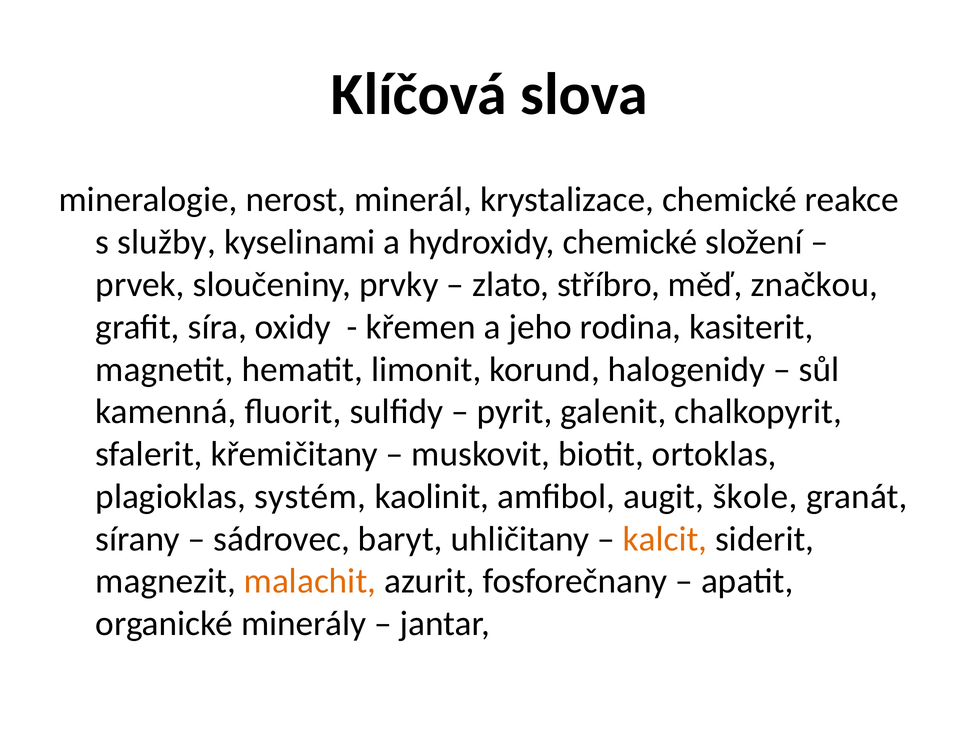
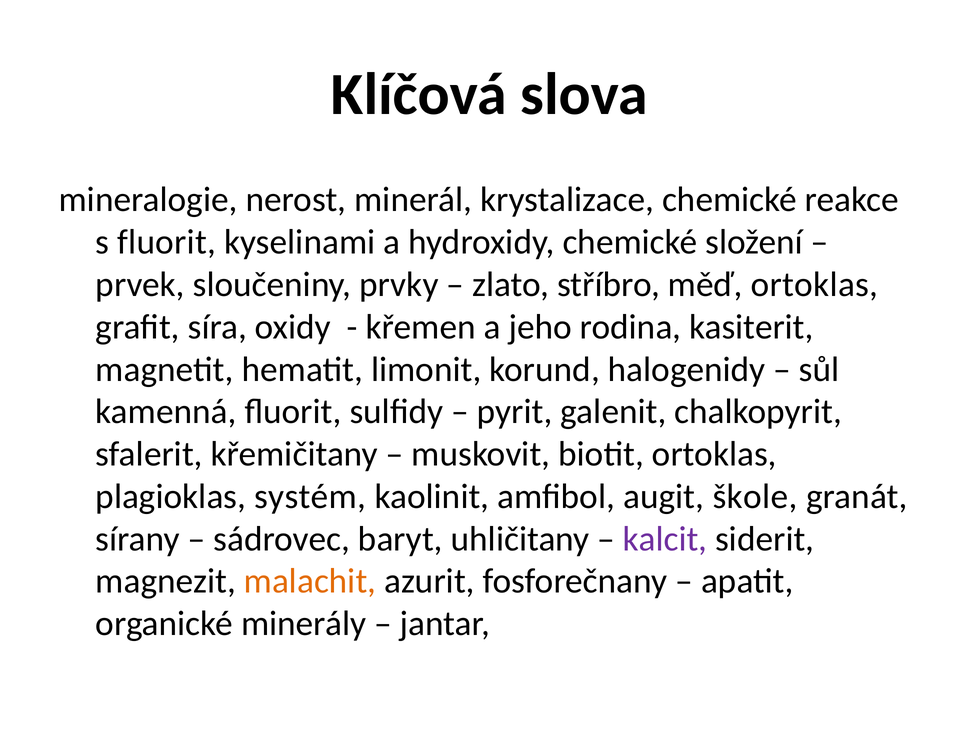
s služby: služby -> fluorit
měď značkou: značkou -> ortoklas
kalcit colour: orange -> purple
